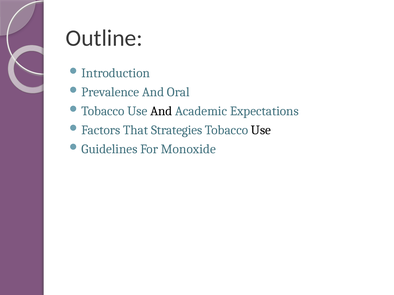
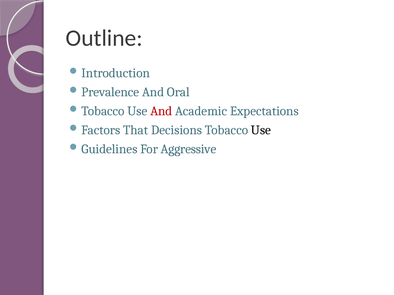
And at (161, 111) colour: black -> red
Strategies: Strategies -> Decisions
Monoxide: Monoxide -> Aggressive
